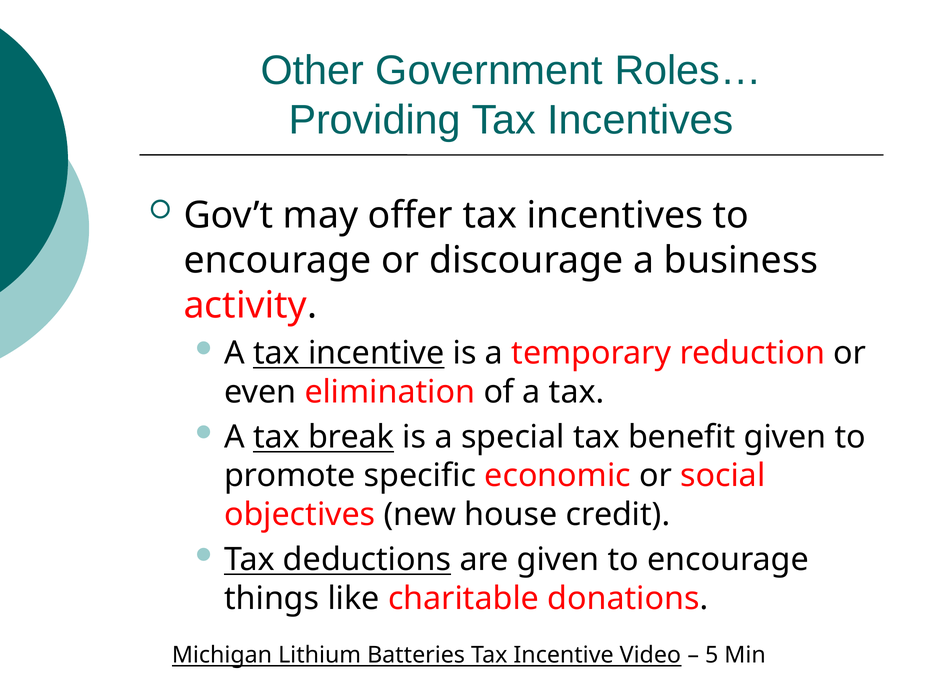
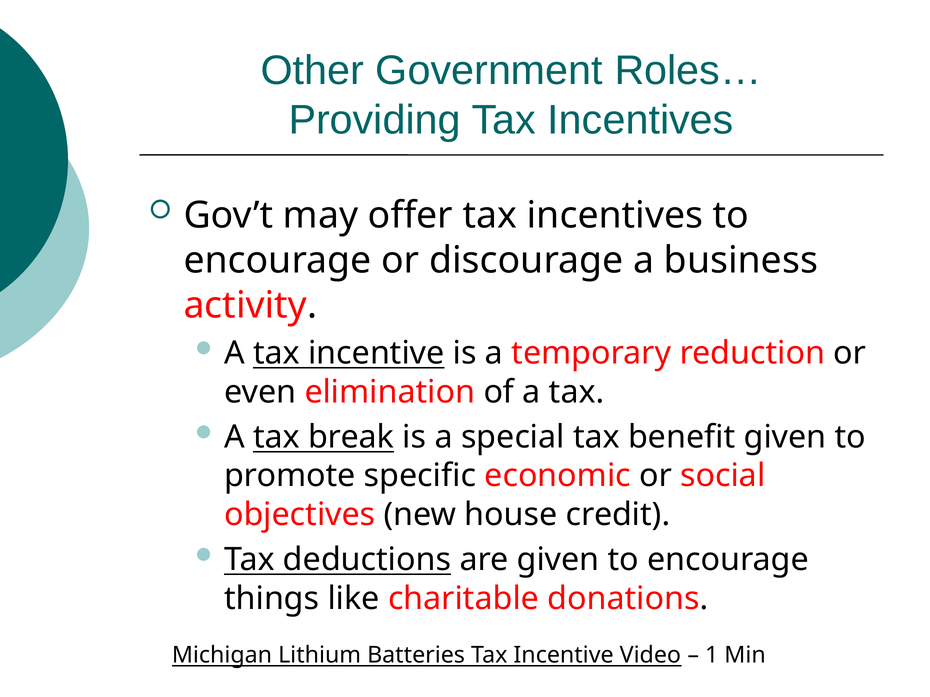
5: 5 -> 1
